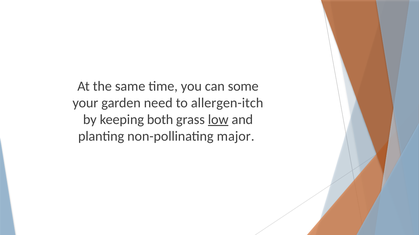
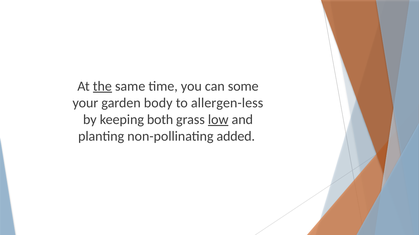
the underline: none -> present
need: need -> body
allergen-itch: allergen-itch -> allergen-less
major: major -> added
